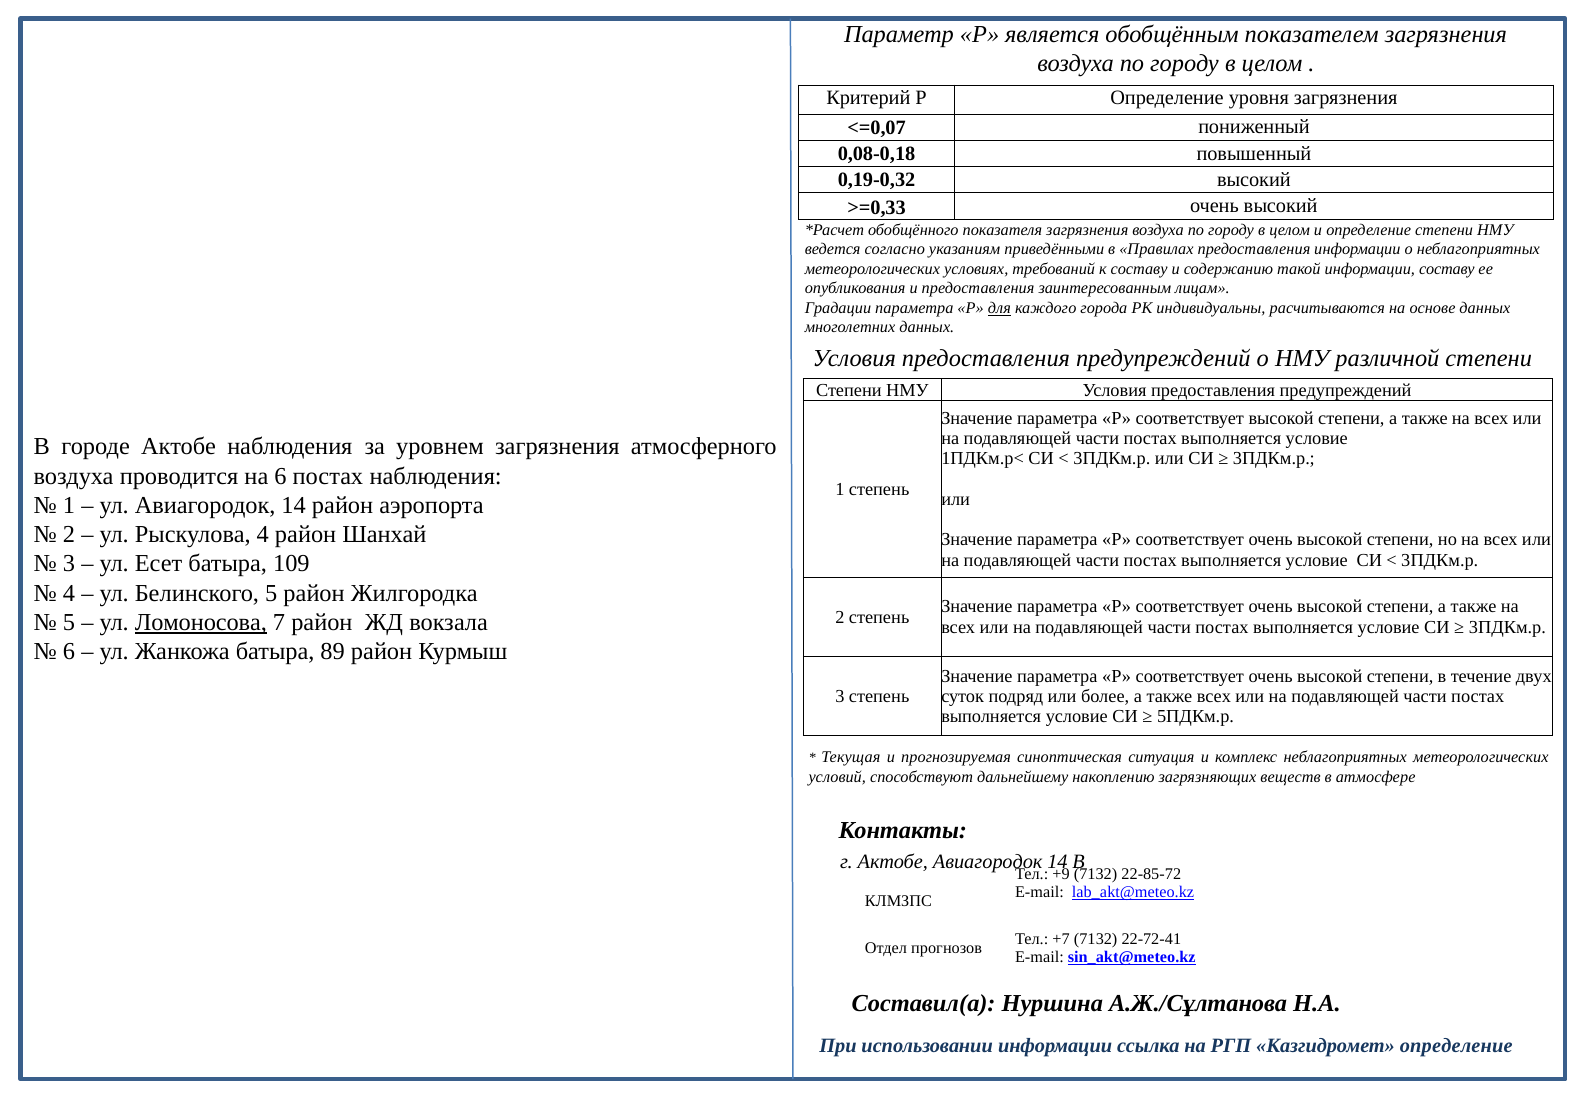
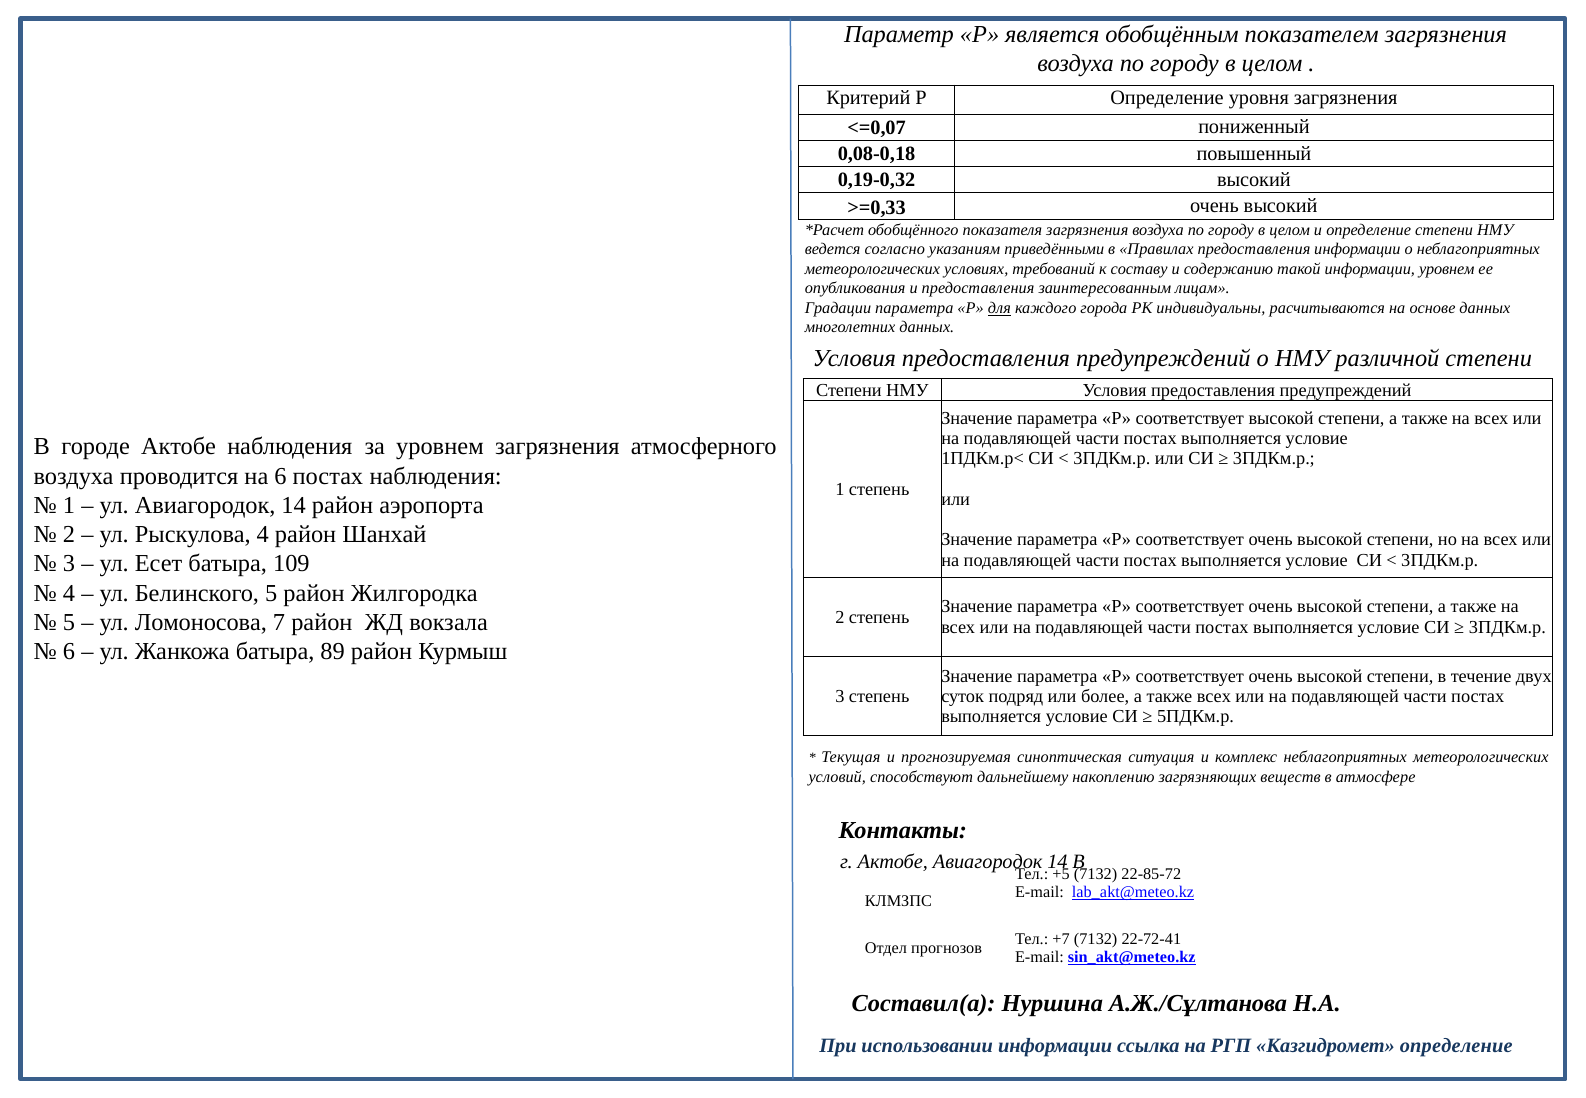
информации составу: составу -> уровнем
Ломоносова underline: present -> none
+9: +9 -> +5
